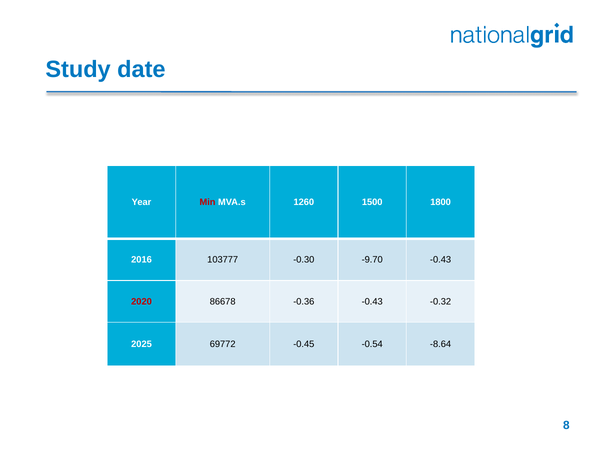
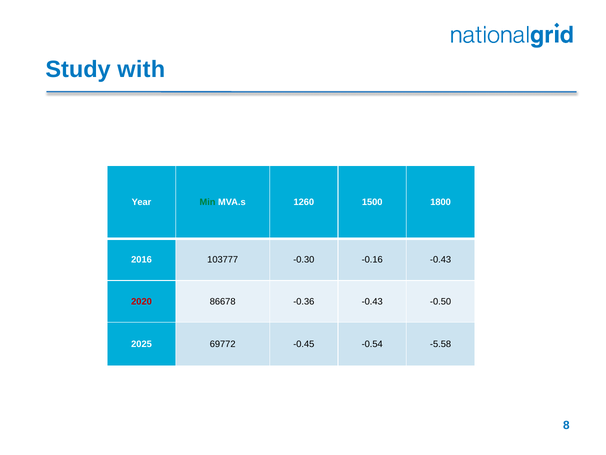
date: date -> with
Min colour: red -> green
-9.70: -9.70 -> -0.16
-0.32: -0.32 -> -0.50
-8.64: -8.64 -> -5.58
